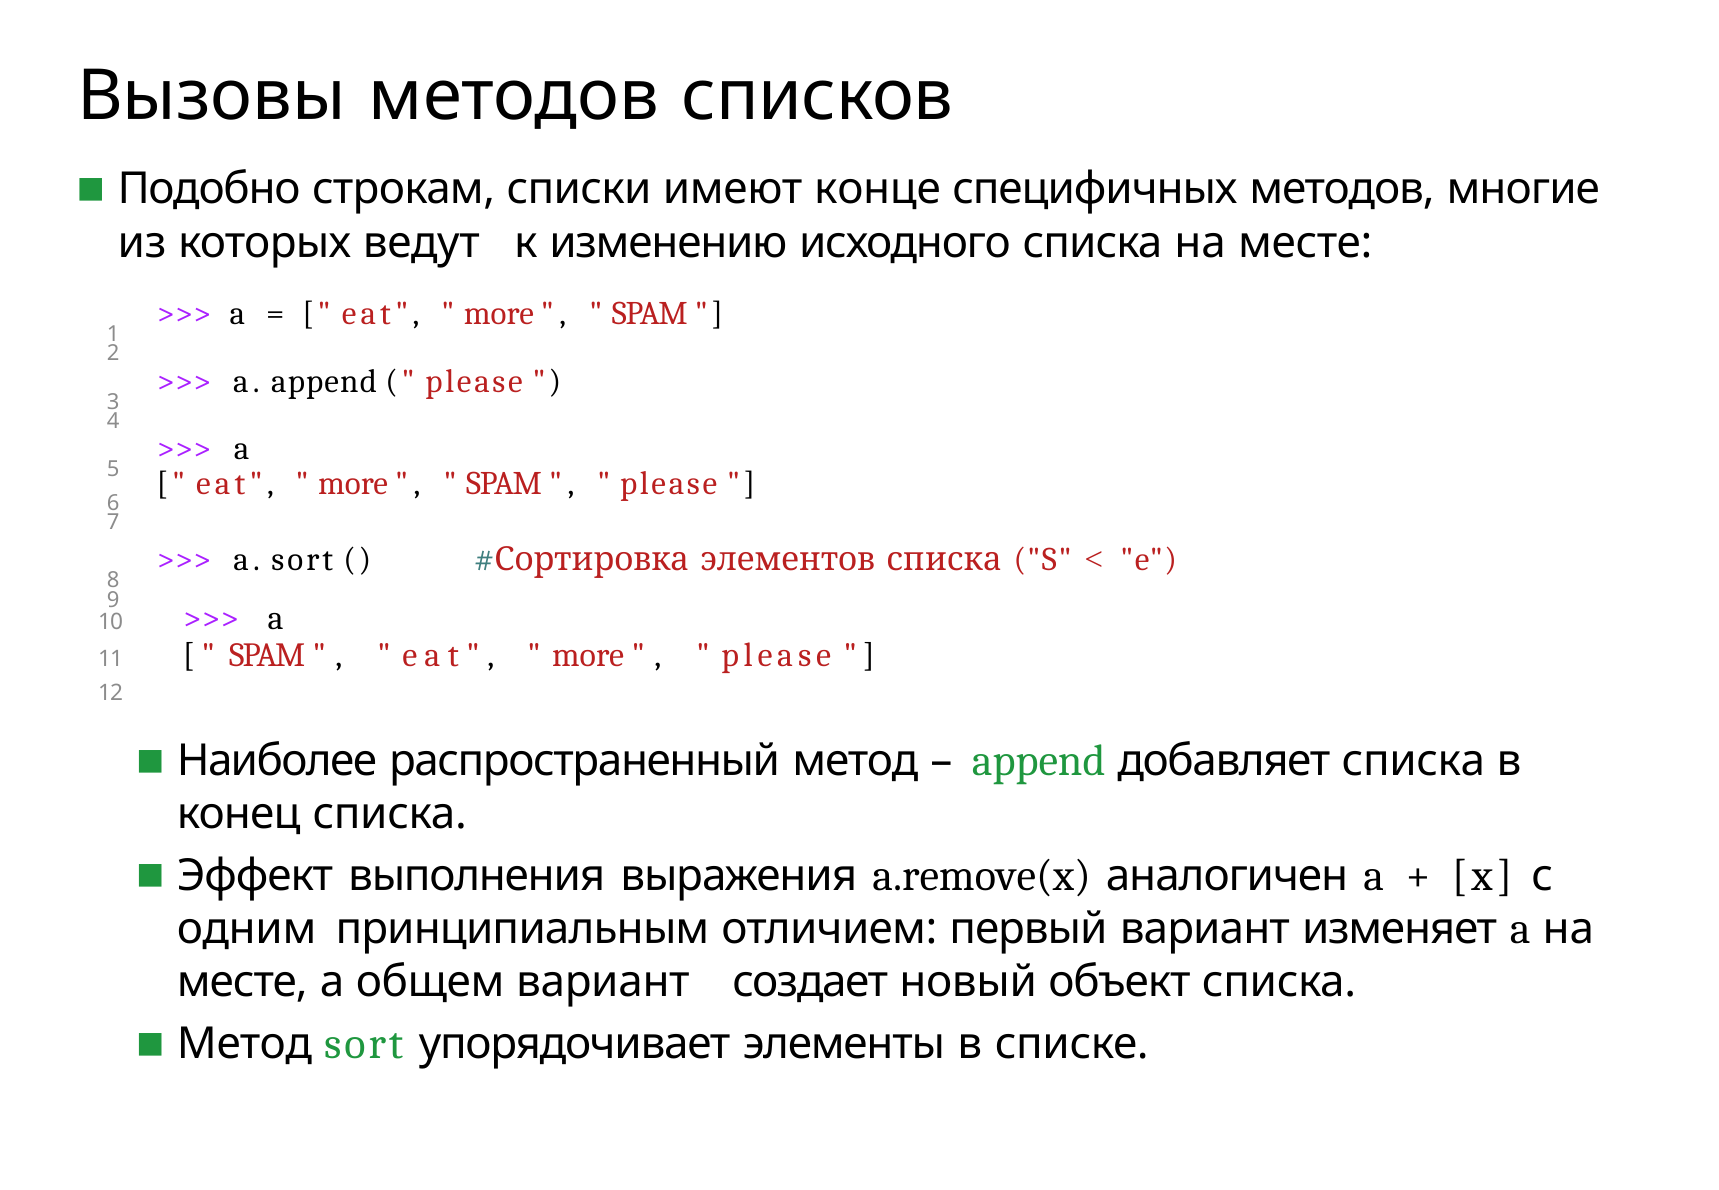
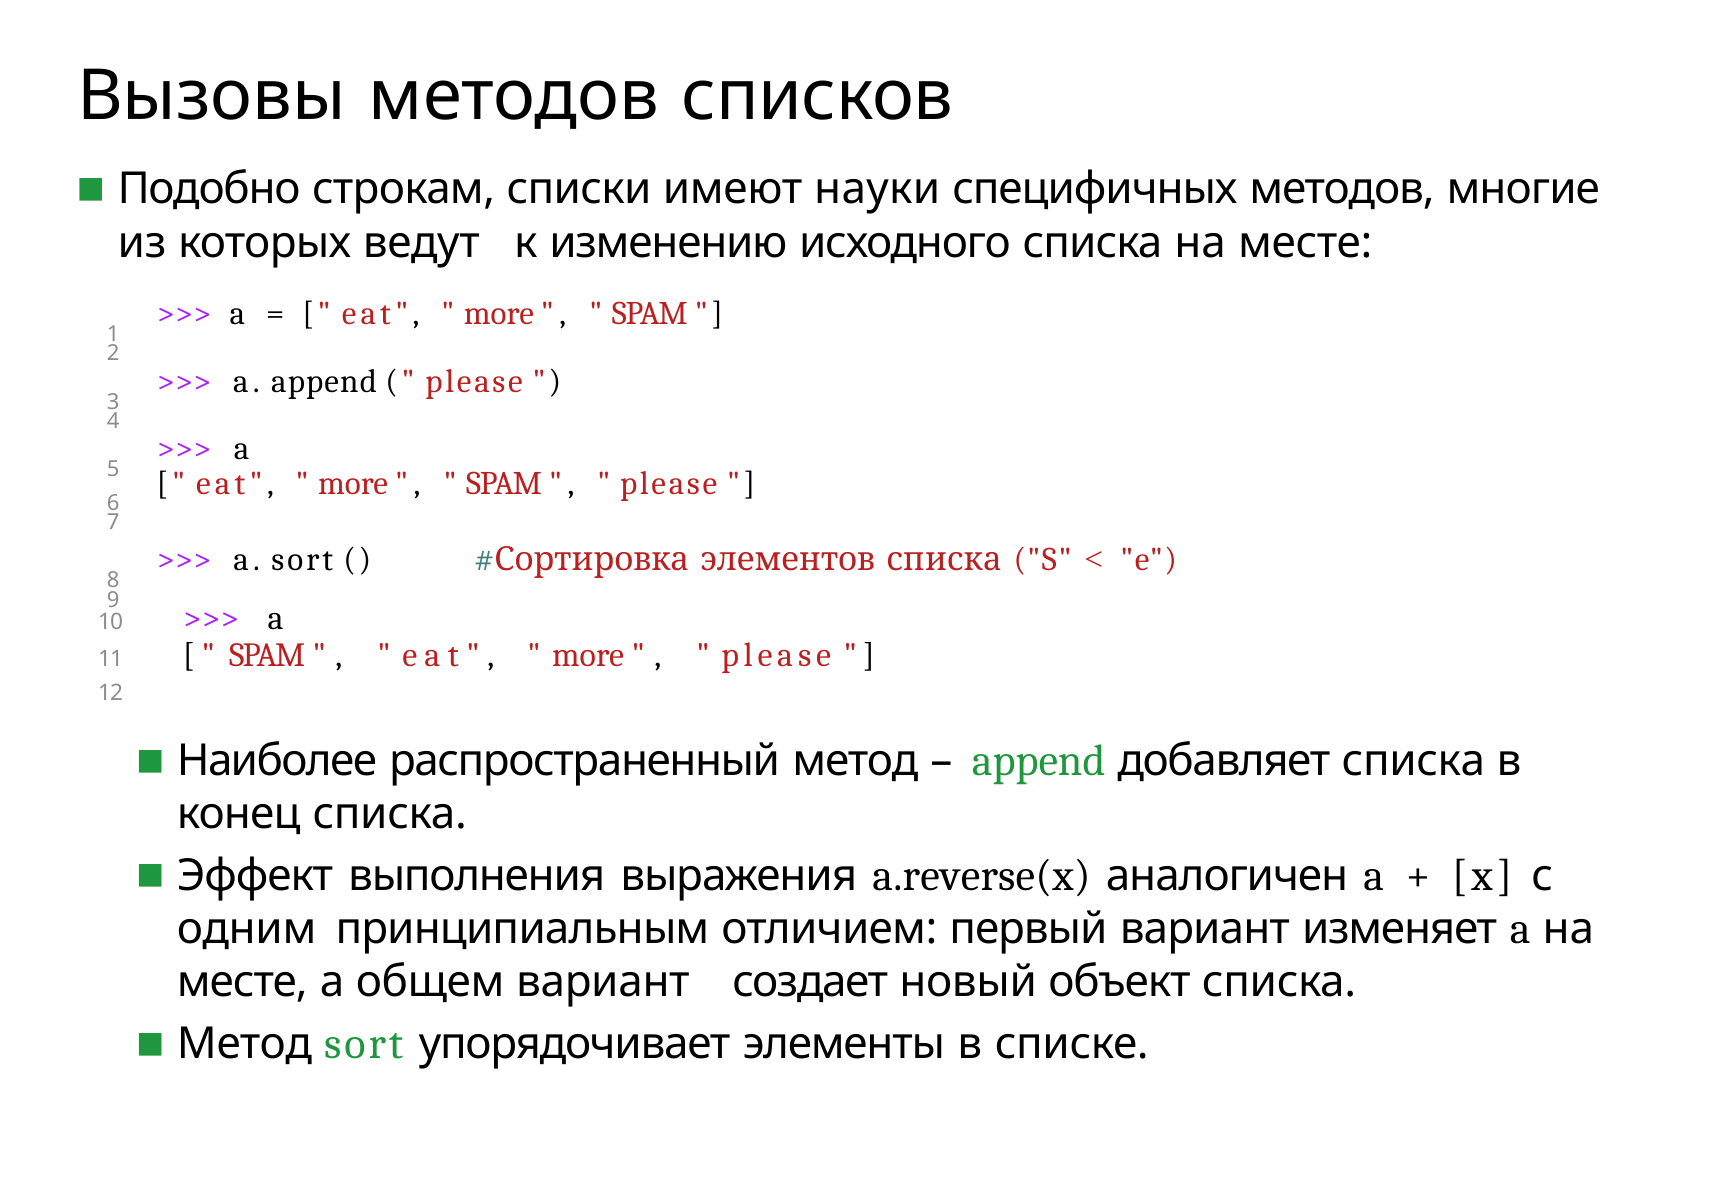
конце: конце -> науки
a.remove(x: a.remove(x -> a.reverse(x
